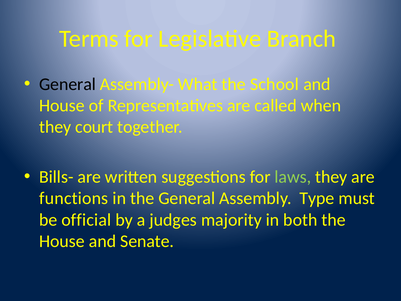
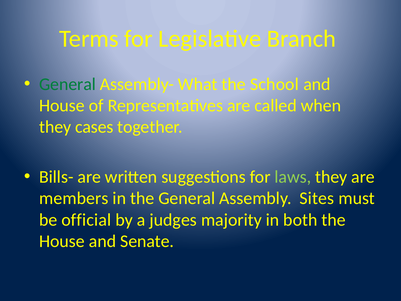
General at (68, 84) colour: black -> green
court: court -> cases
functions: functions -> members
Type: Type -> Sites
